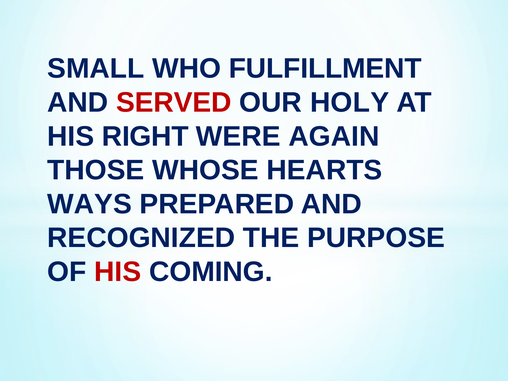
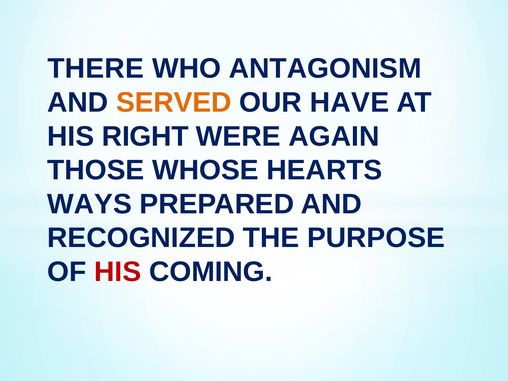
SMALL: SMALL -> THERE
FULFILLMENT: FULFILLMENT -> ANTAGONISM
SERVED colour: red -> orange
HOLY: HOLY -> HAVE
